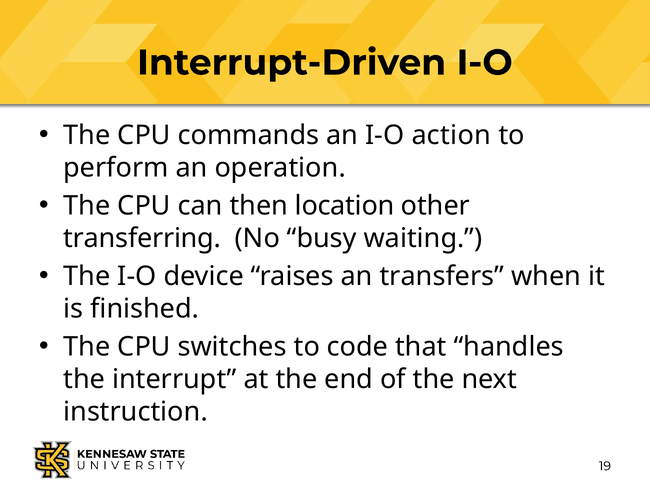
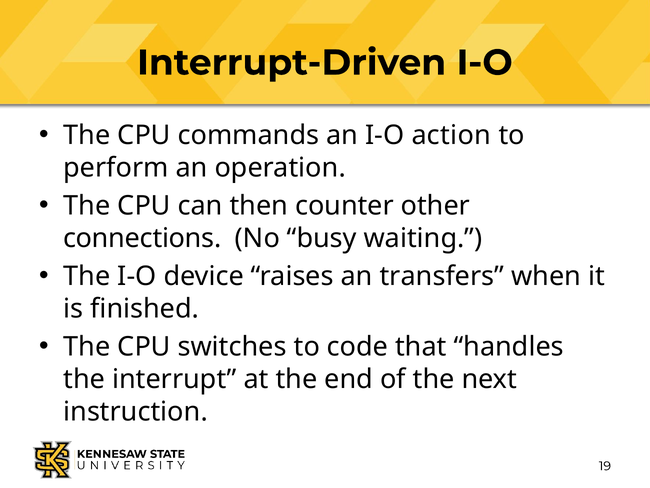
location: location -> counter
transferring: transferring -> connections
